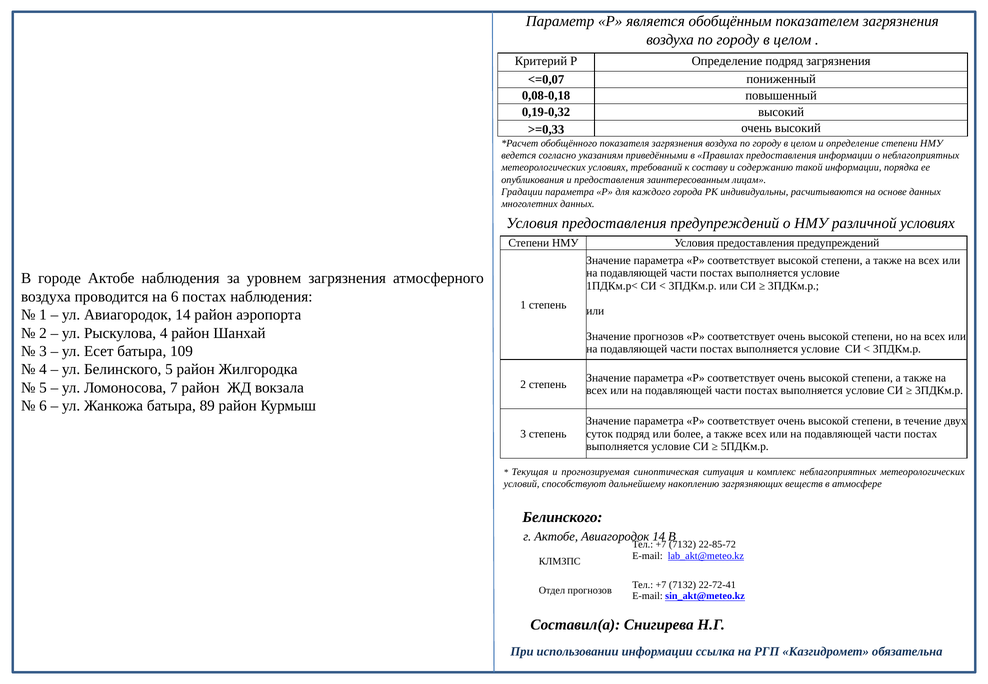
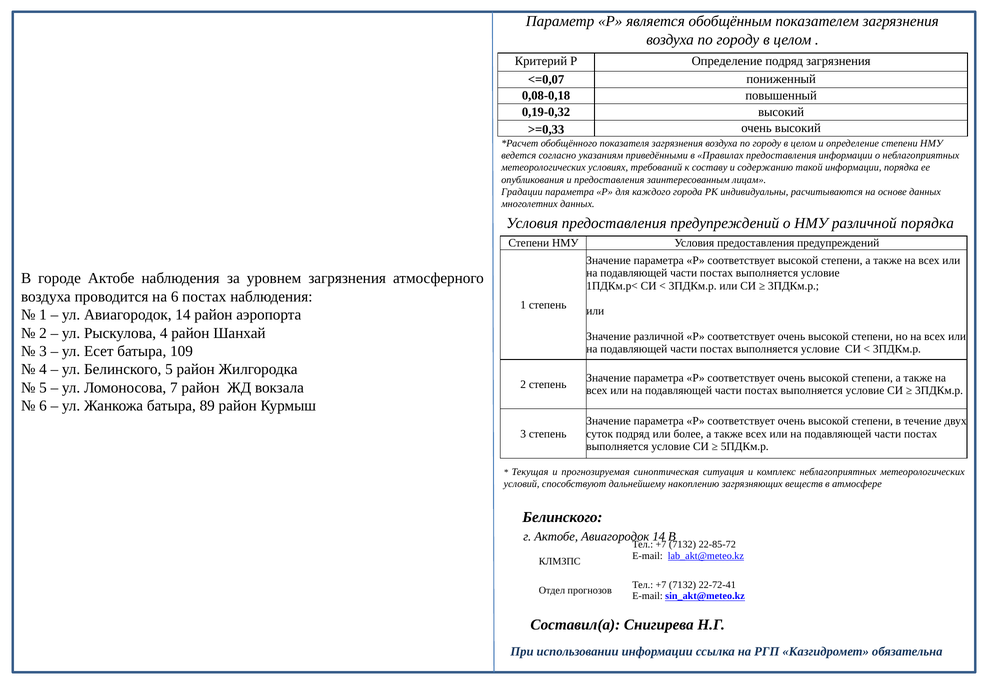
различной условиях: условиях -> порядка
Значение прогнозов: прогнозов -> различной
